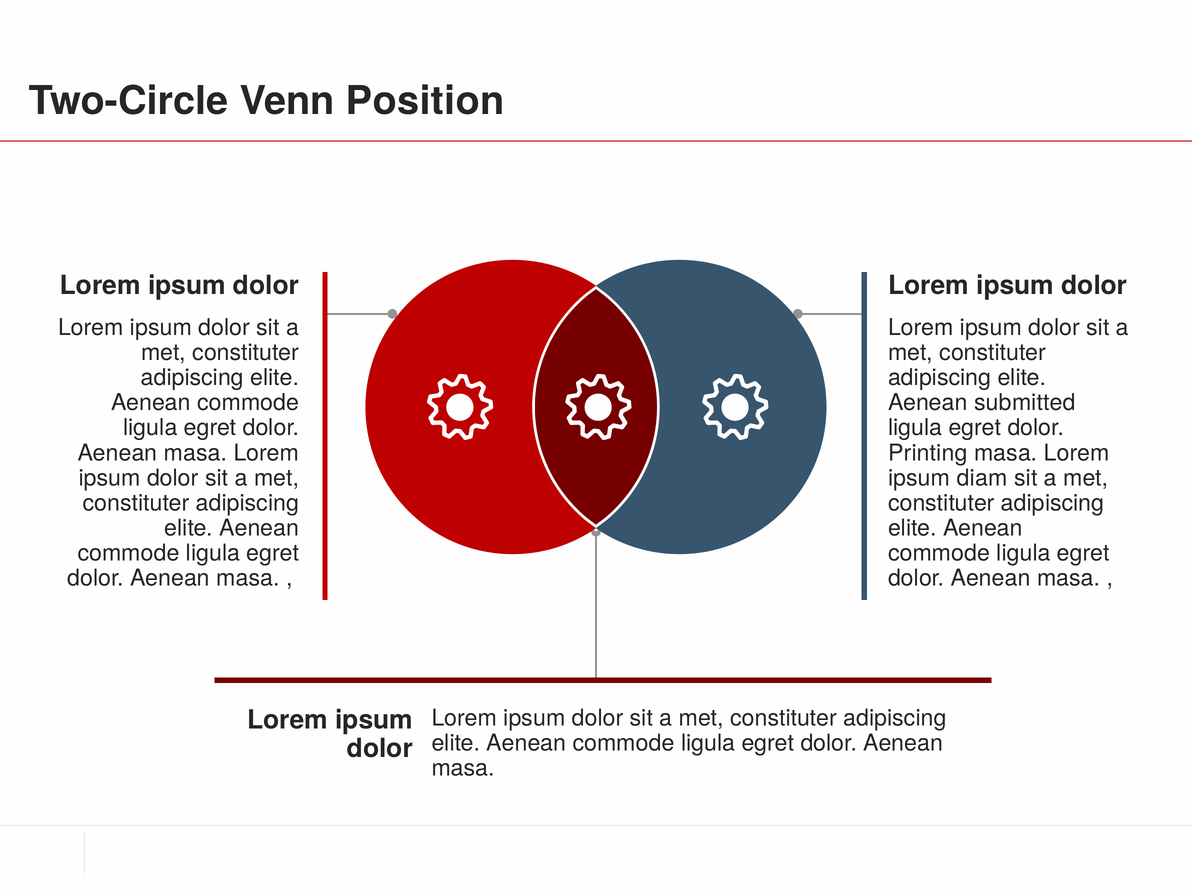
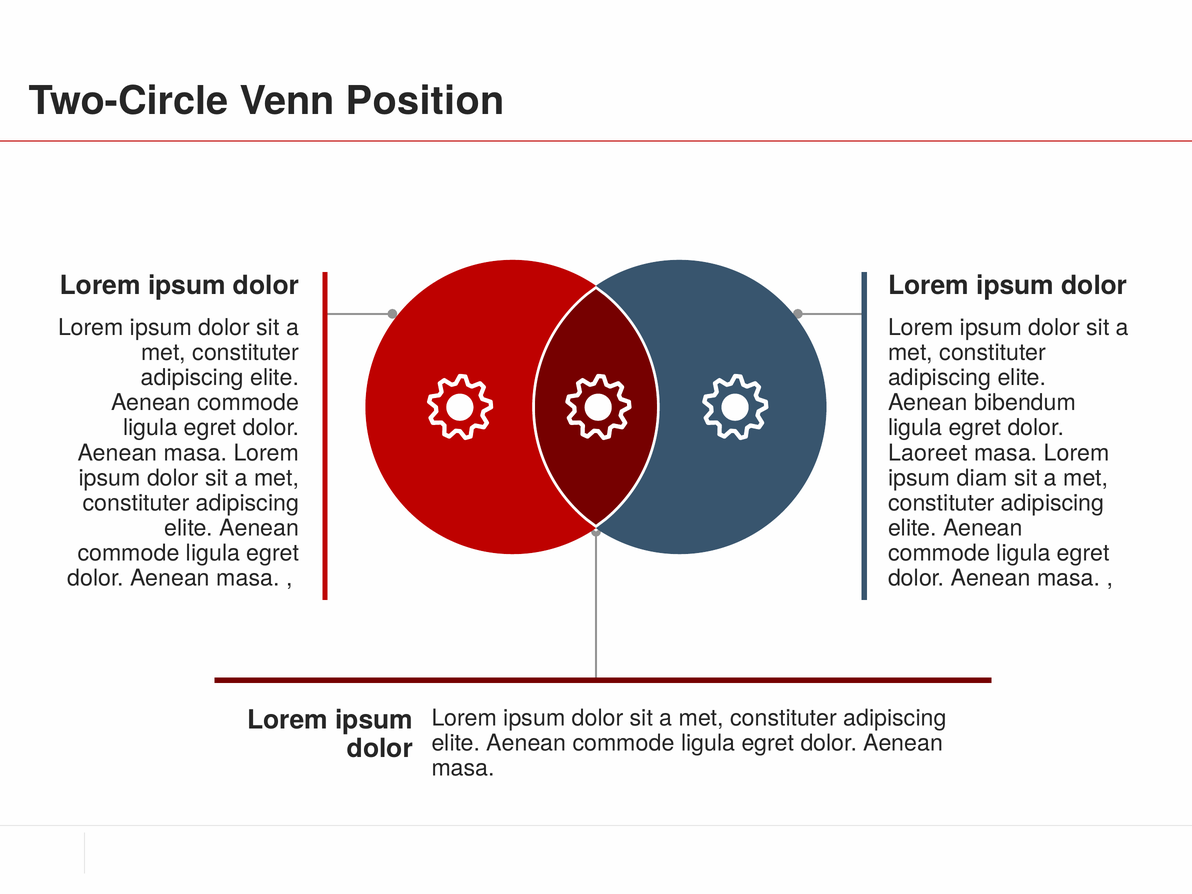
submitted: submitted -> bibendum
Printing: Printing -> Laoreet
